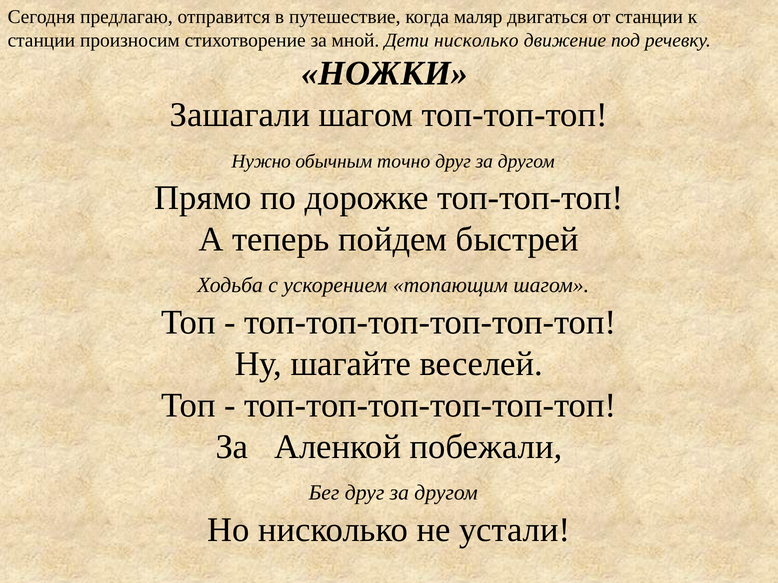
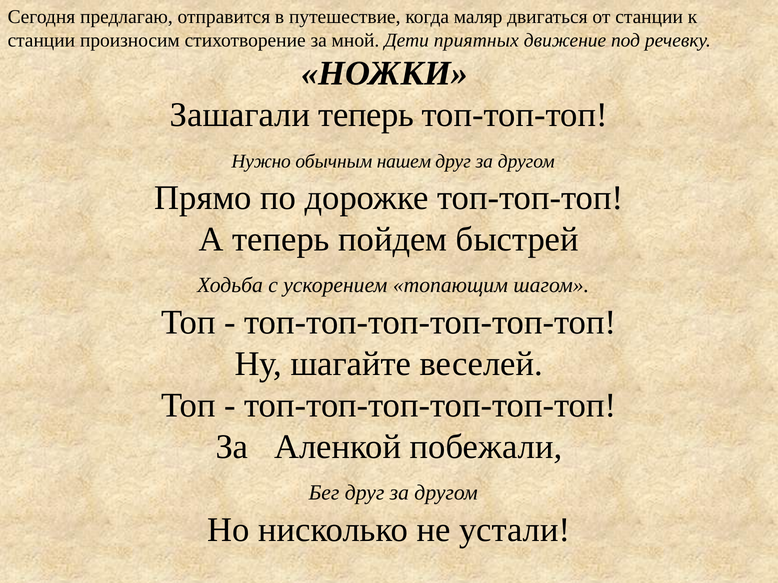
Дети нисколько: нисколько -> приятных
Зашагали шагом: шагом -> теперь
точно: точно -> нашем
